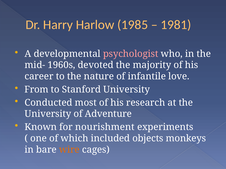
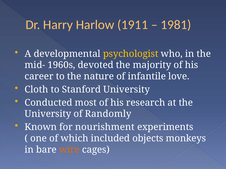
1985: 1985 -> 1911
psychologist colour: pink -> yellow
From: From -> Cloth
Adventure: Adventure -> Randomly
